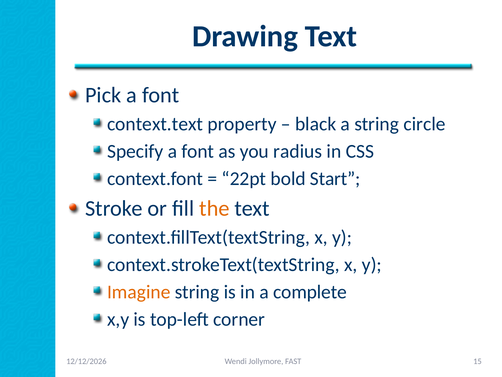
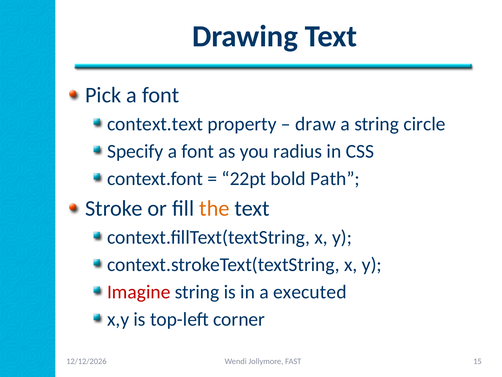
black: black -> draw
Start: Start -> Path
Imagine colour: orange -> red
complete: complete -> executed
